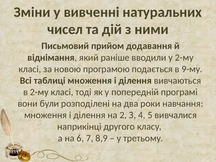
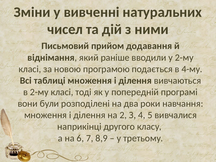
9-му: 9-му -> 4-му
